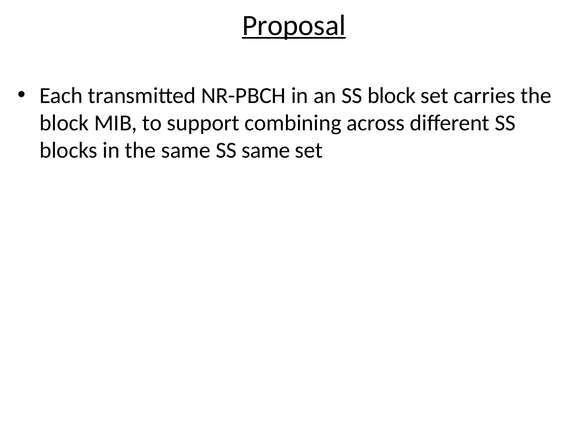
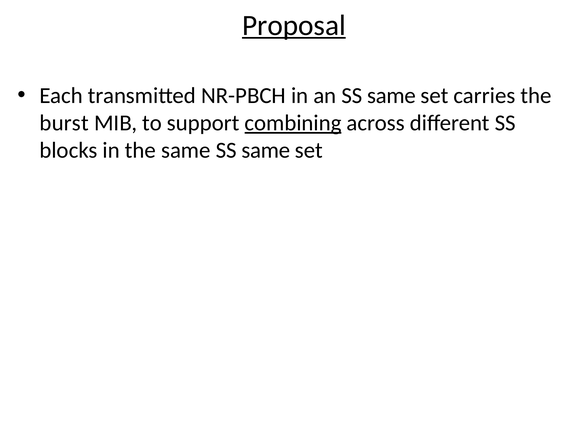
an SS block: block -> same
block at (64, 123): block -> burst
combining underline: none -> present
